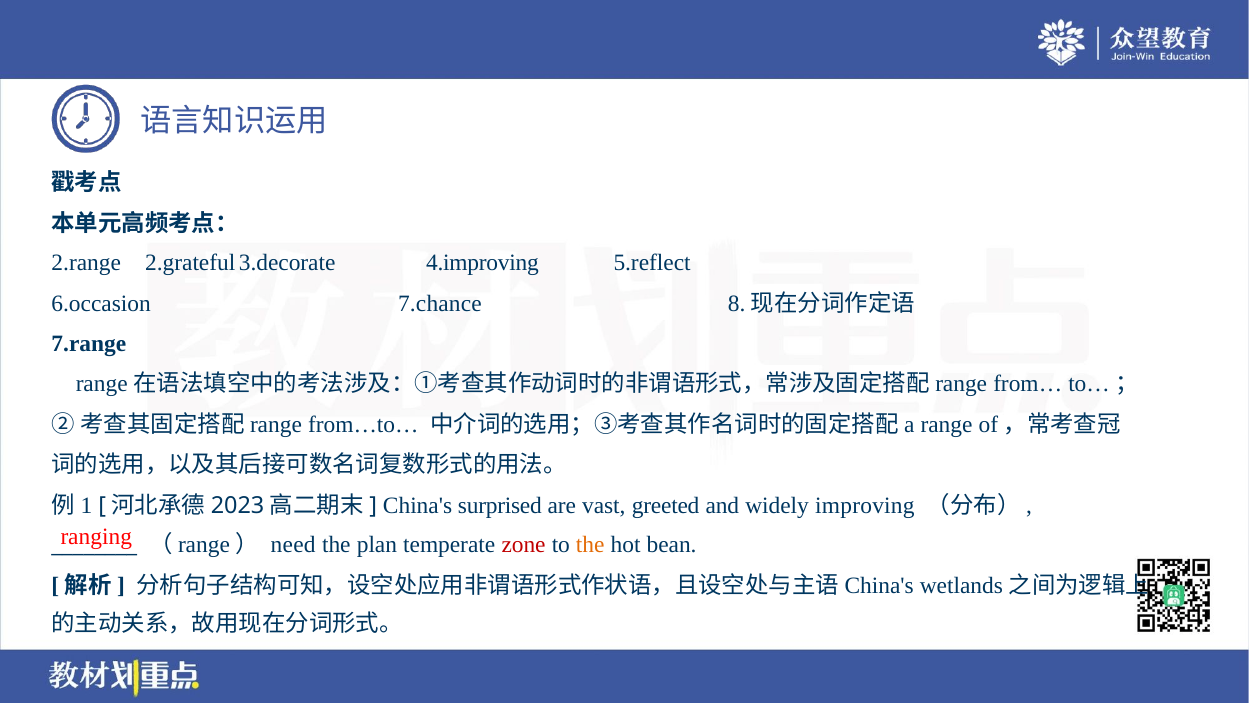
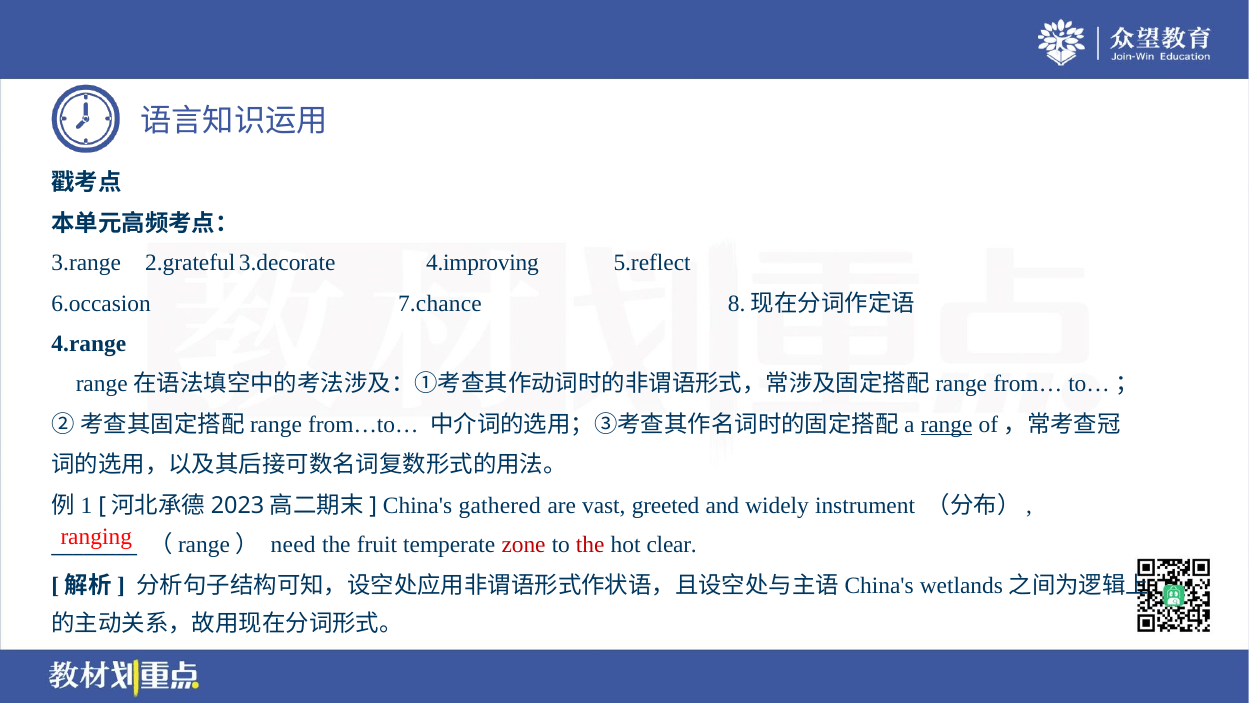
2.range: 2.range -> 3.range
7.range: 7.range -> 4.range
range underline: none -> present
surprised: surprised -> gathered
improving: improving -> instrument
plan: plan -> fruit
the at (590, 544) colour: orange -> red
bean: bean -> clear
